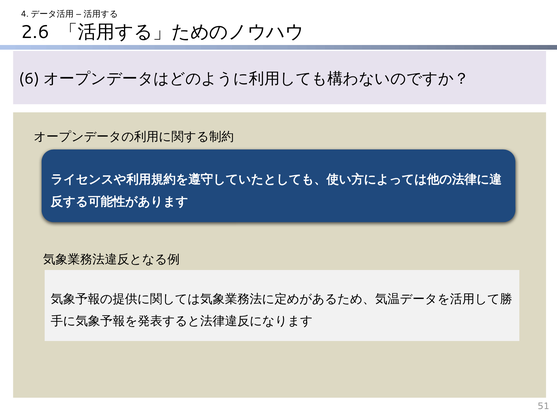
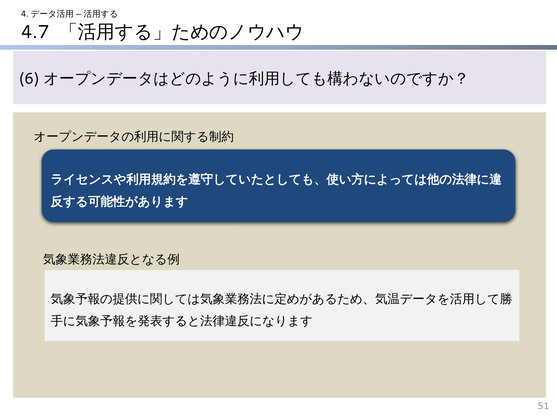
2.6: 2.6 -> 4.7
